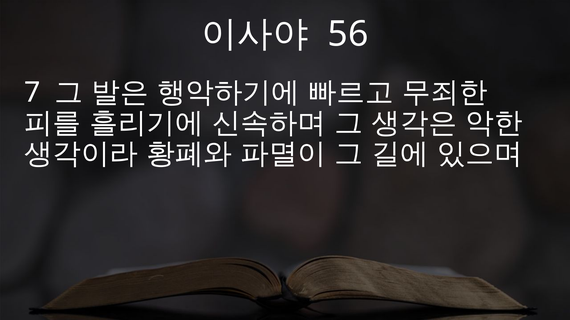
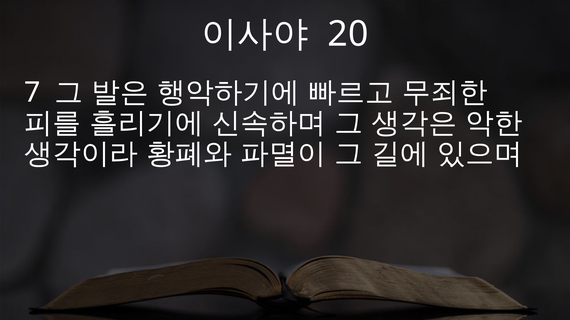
56: 56 -> 20
